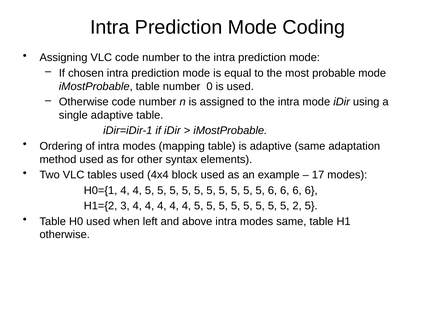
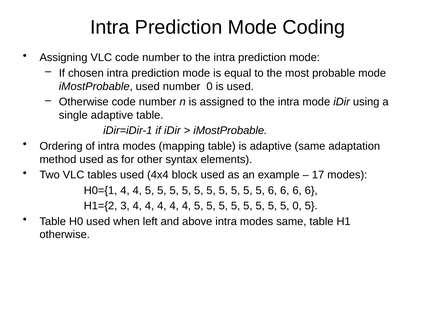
iMostProbable table: table -> used
5 2: 2 -> 0
